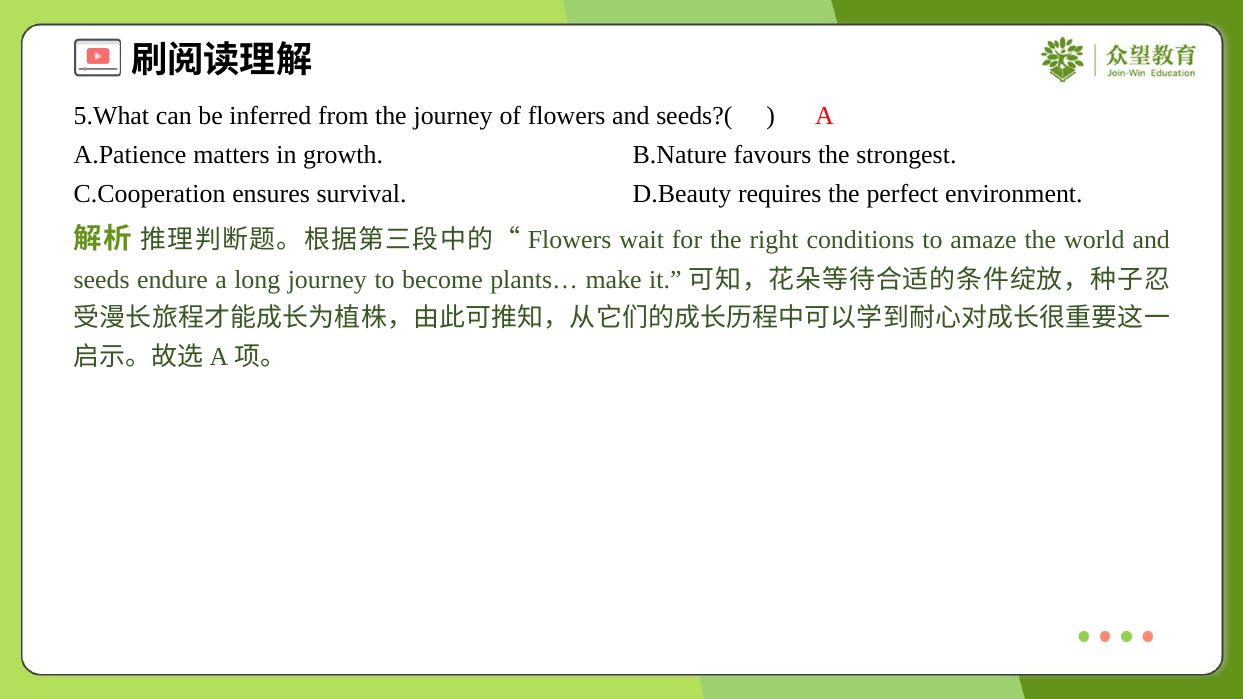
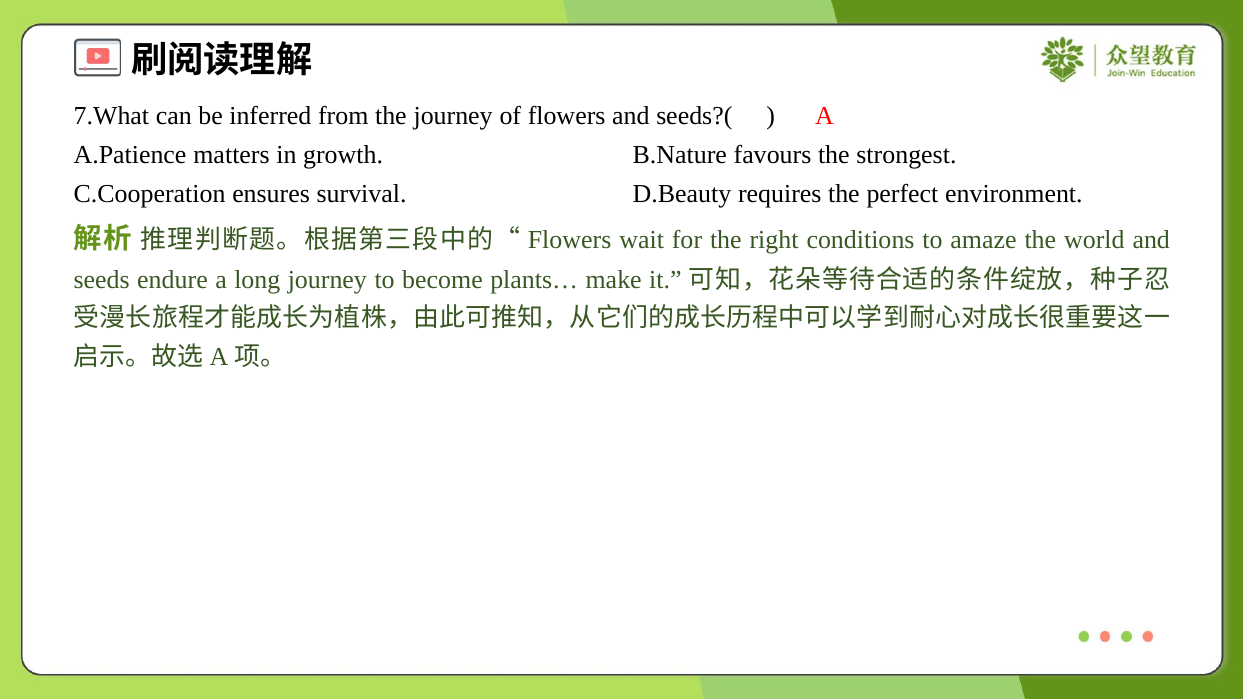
5.What: 5.What -> 7.What
